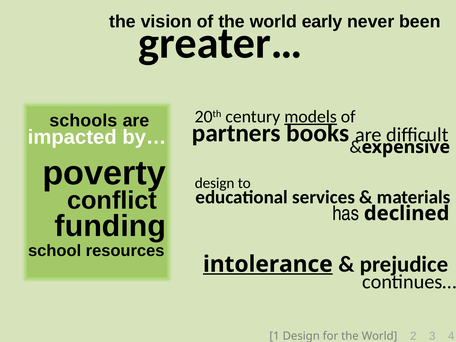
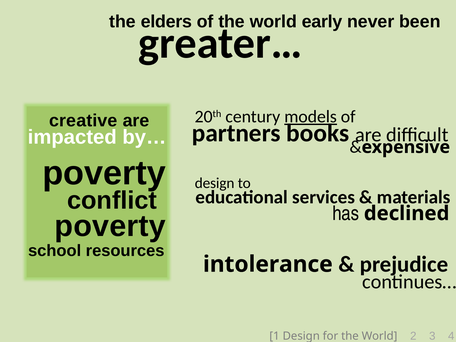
vision: vision -> elders
schools: schools -> creative
funding at (110, 226): funding -> poverty
intolerance underline: present -> none
